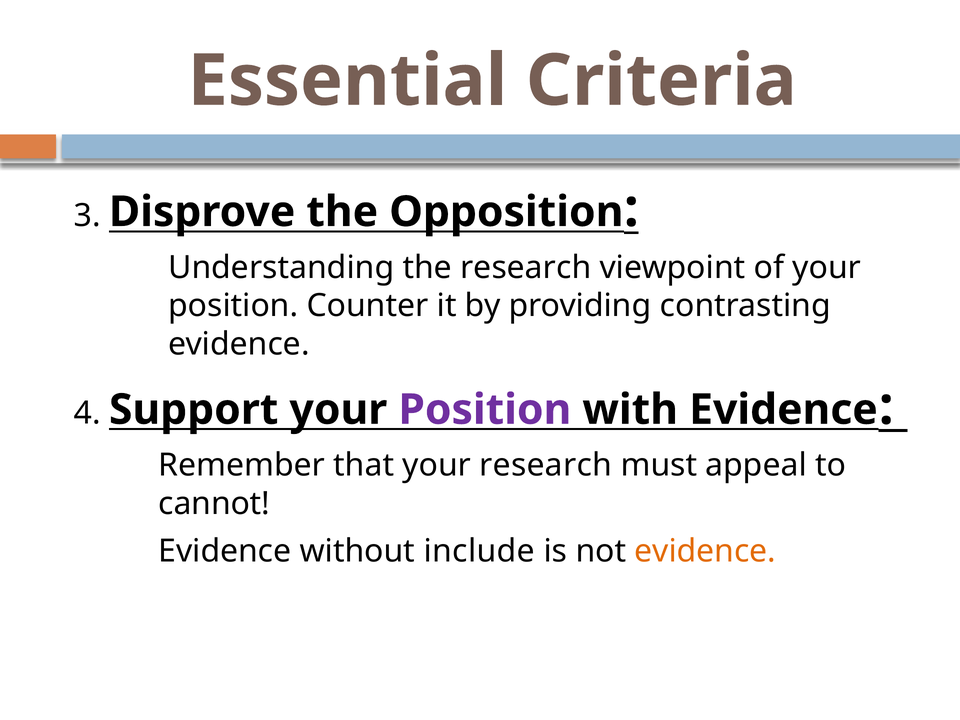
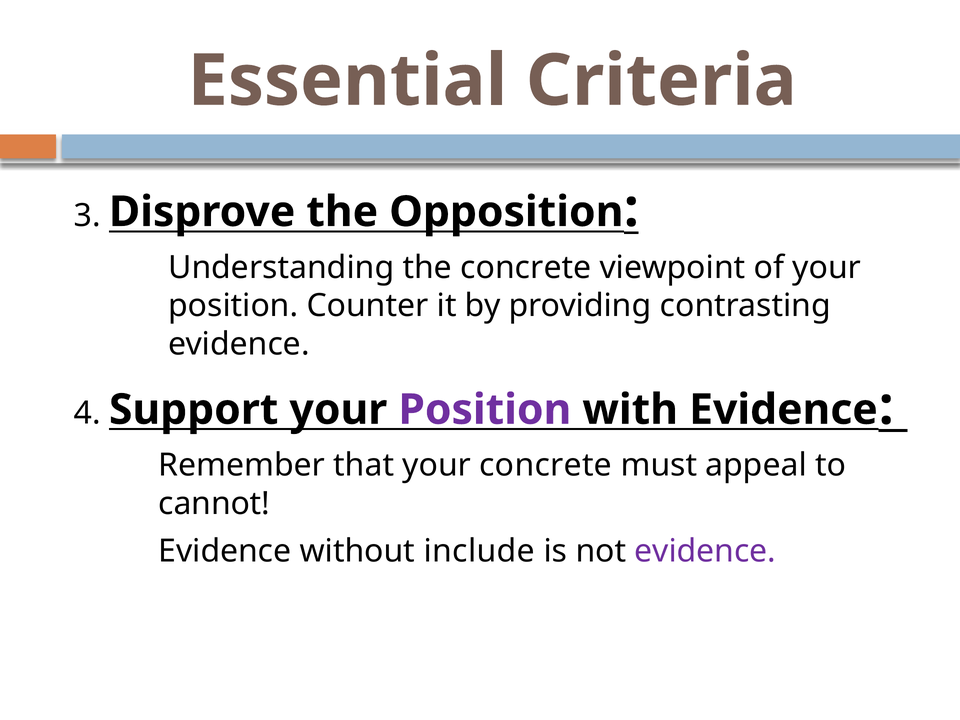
the research: research -> concrete
your research: research -> concrete
evidence at (705, 551) colour: orange -> purple
